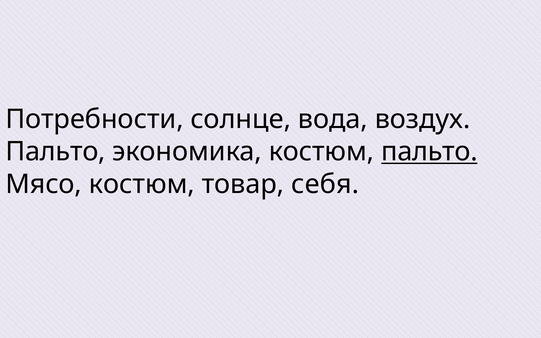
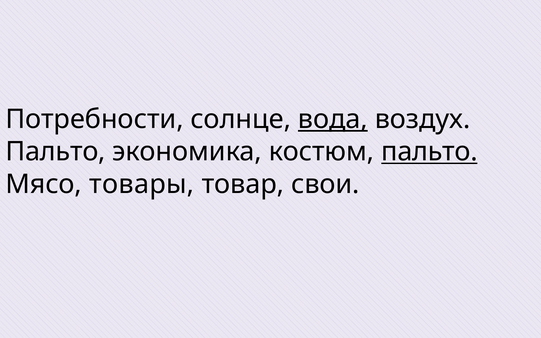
вода underline: none -> present
Мясо костюм: костюм -> товары
себя: себя -> свои
